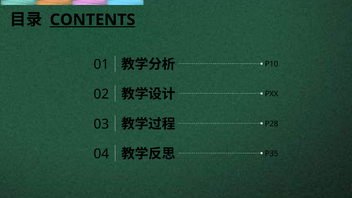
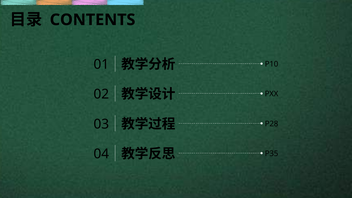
CONTENTS underline: present -> none
